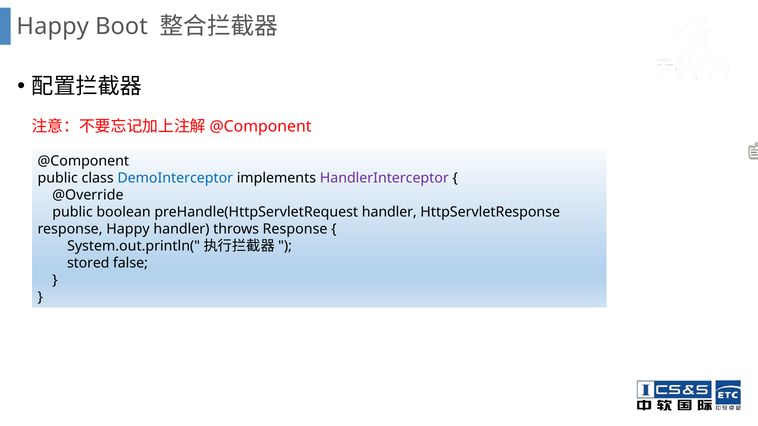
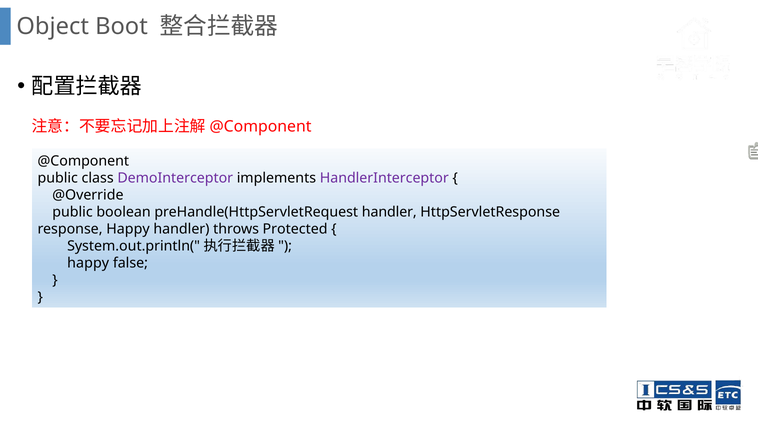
Happy at (53, 26): Happy -> Object
DemoInterceptor colour: blue -> purple
throws Response: Response -> Protected
stored at (88, 263): stored -> happy
